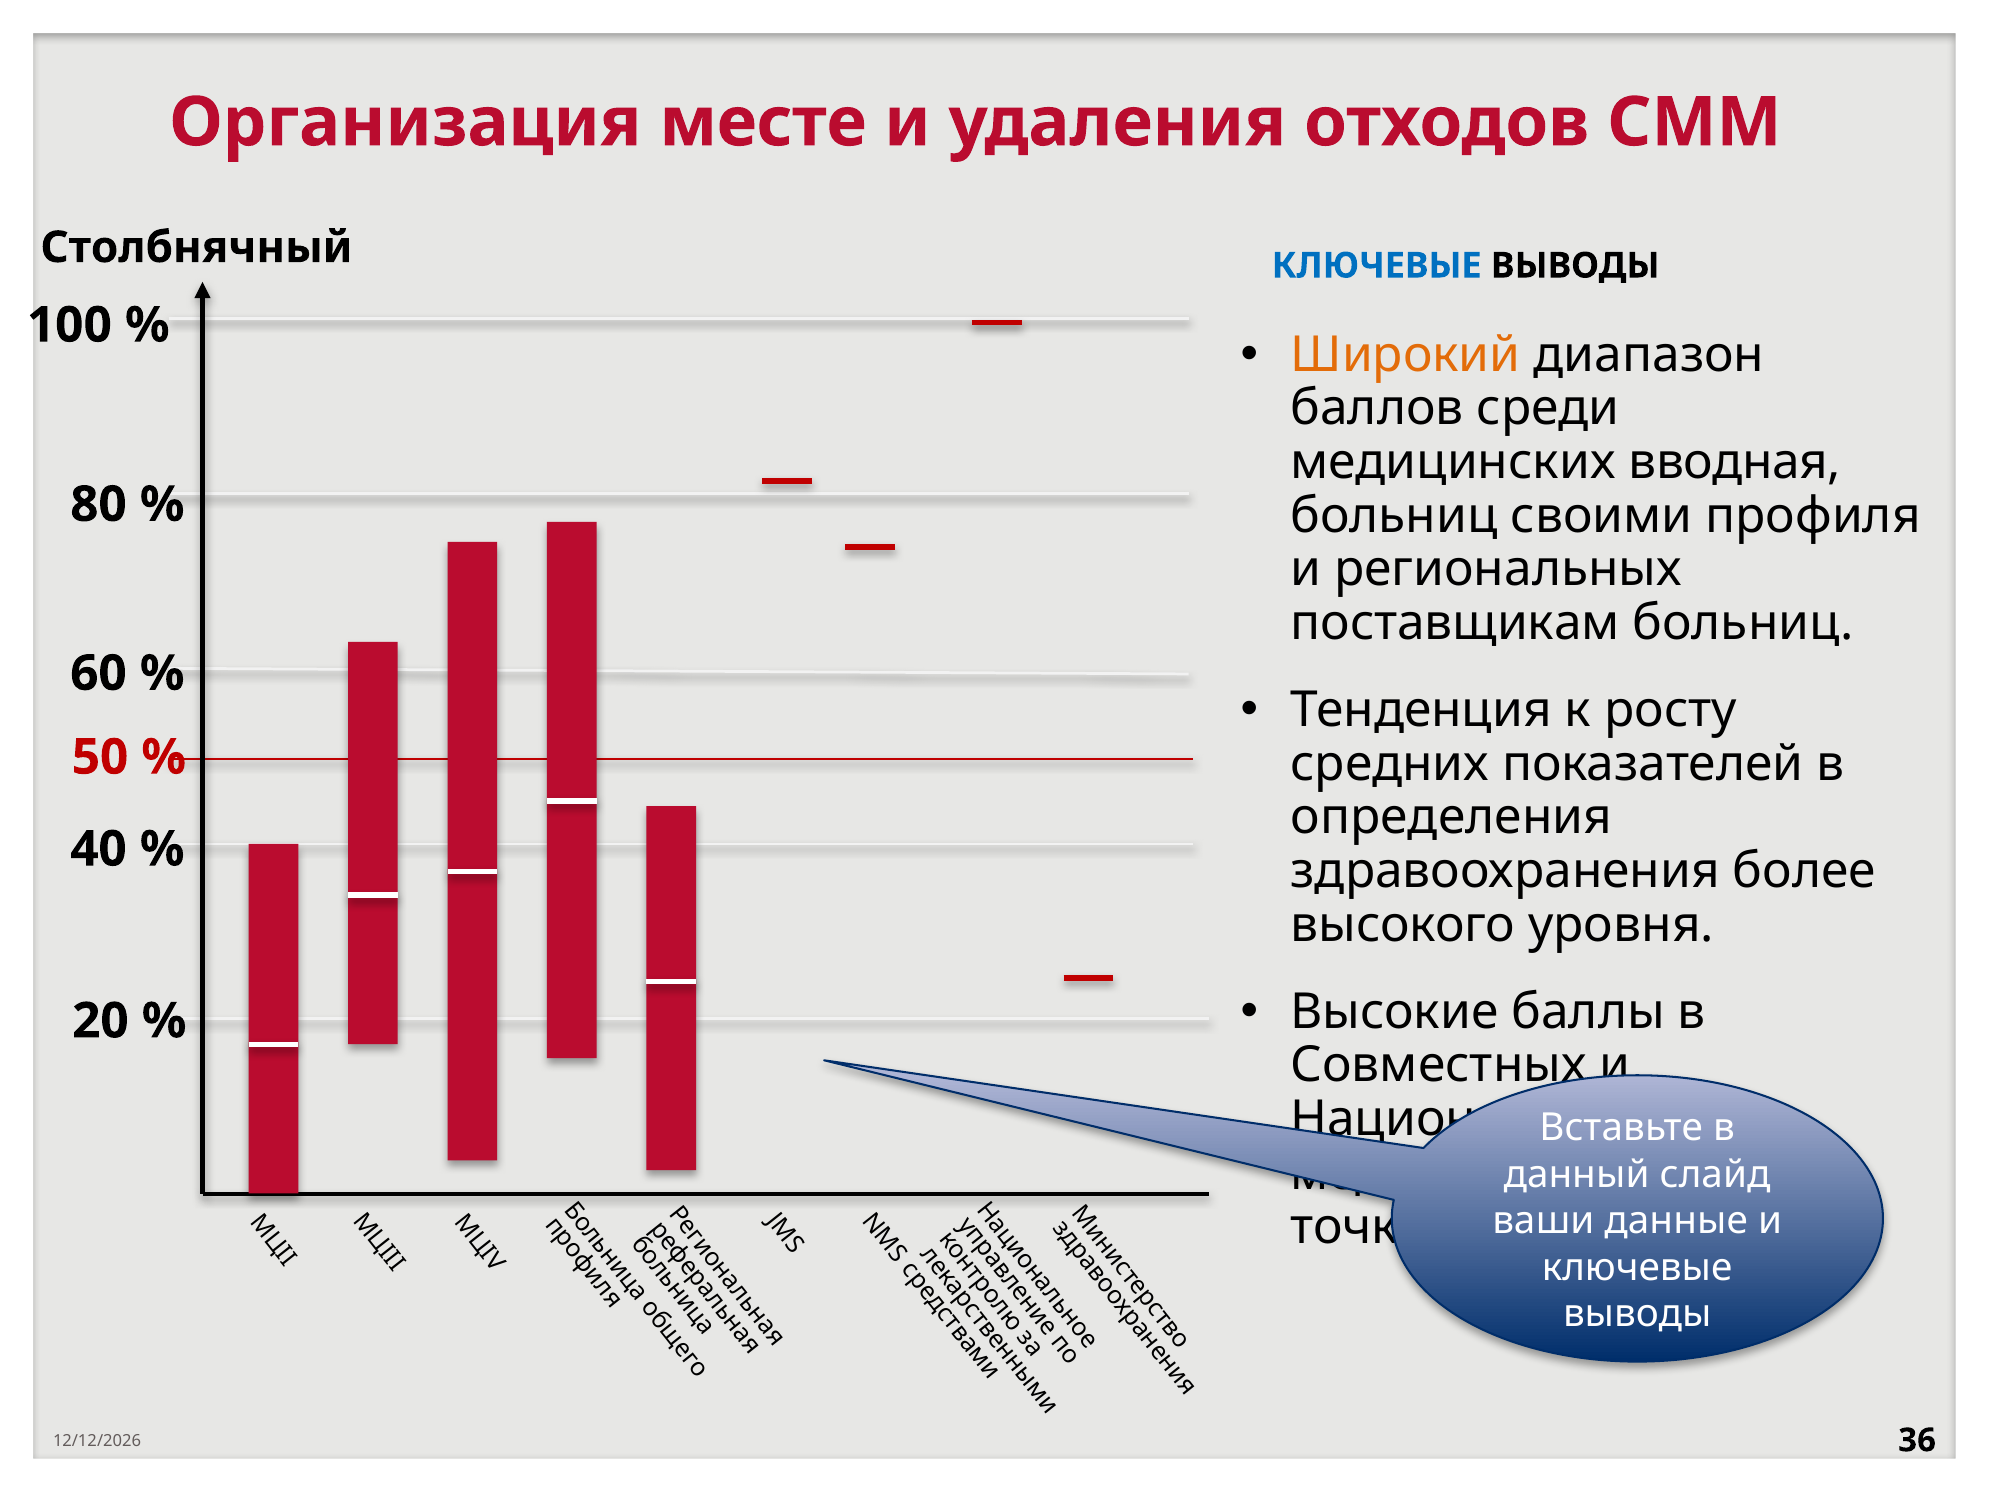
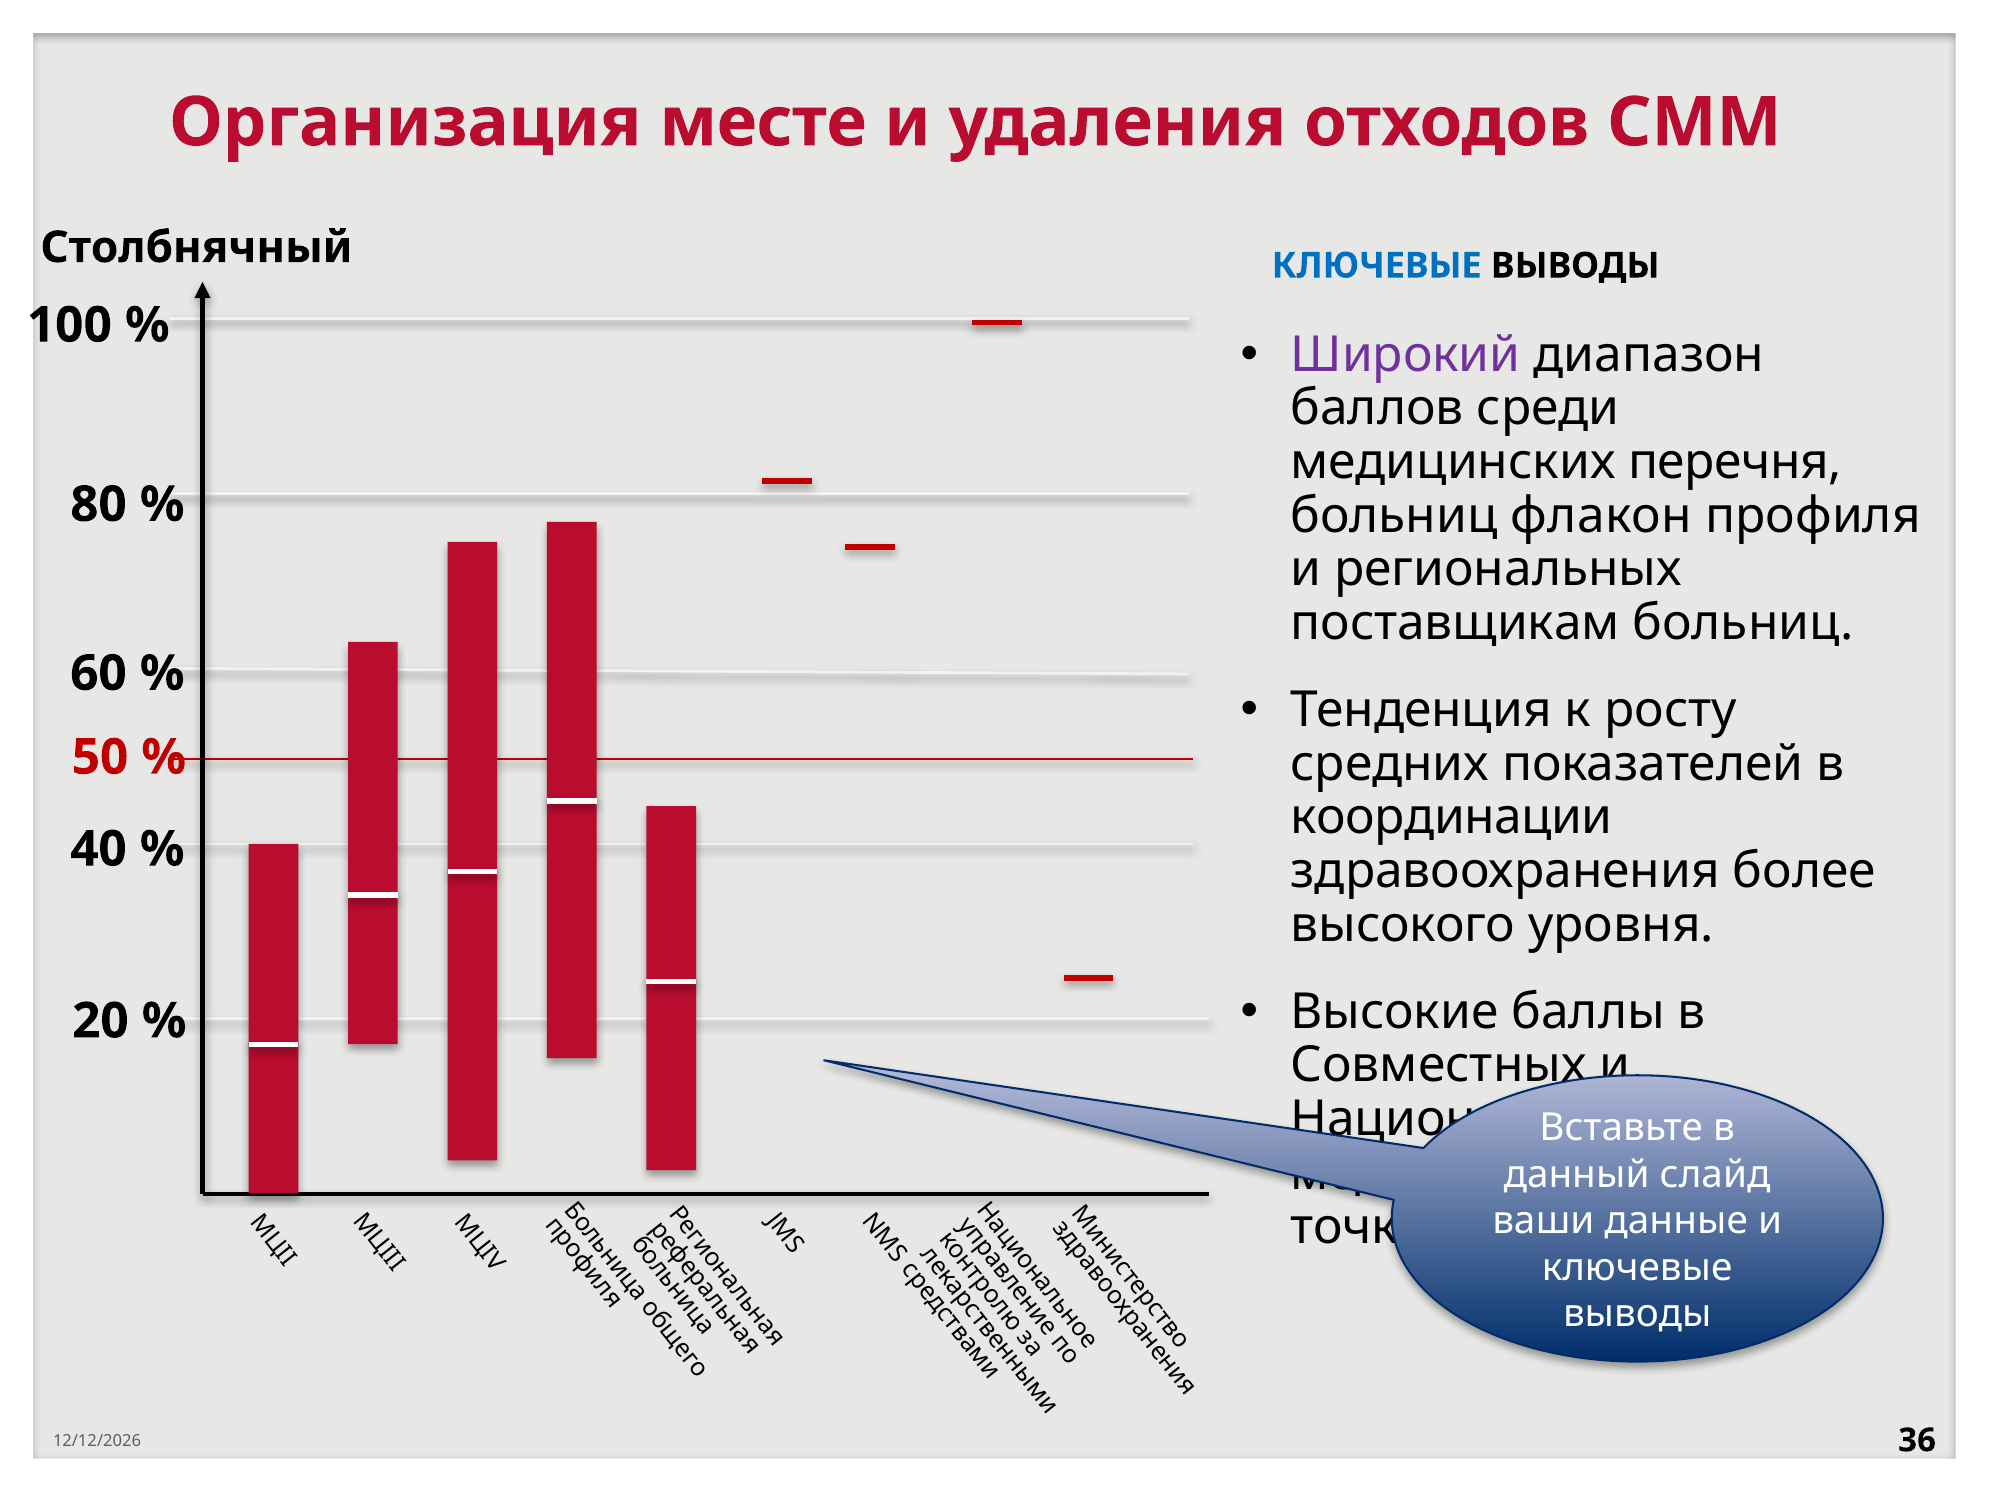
Широкий colour: orange -> purple
вводная: вводная -> перечня
своими: своими -> флакон
определения: определения -> координации
